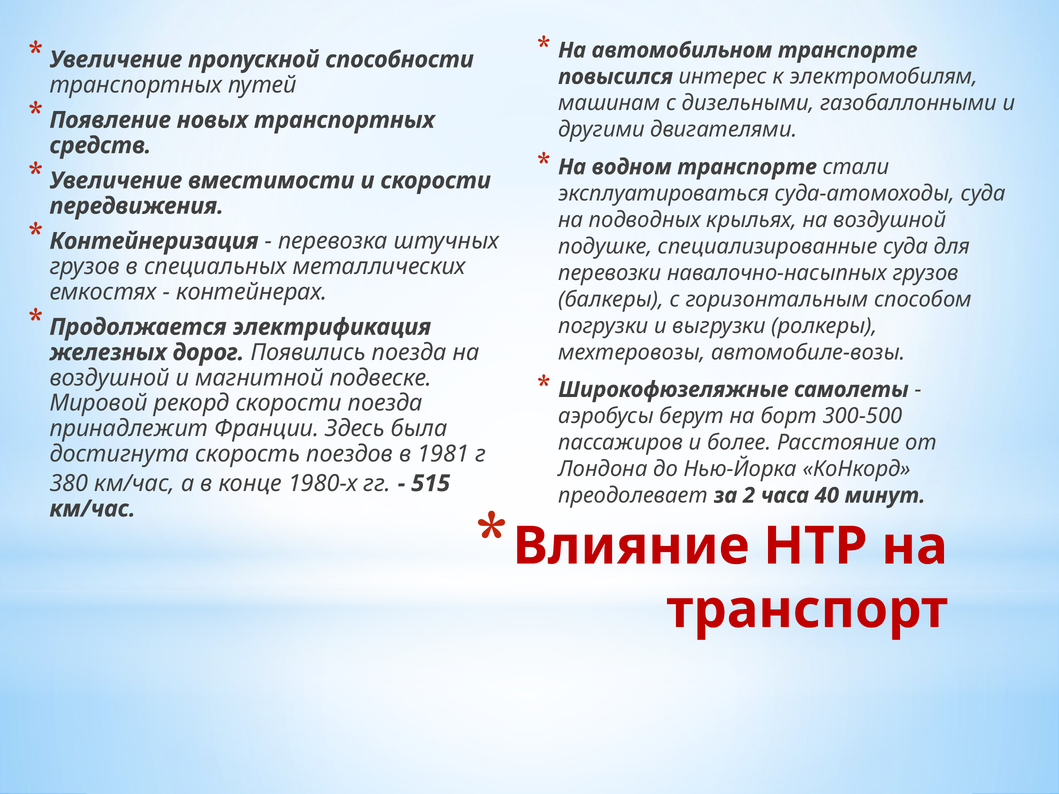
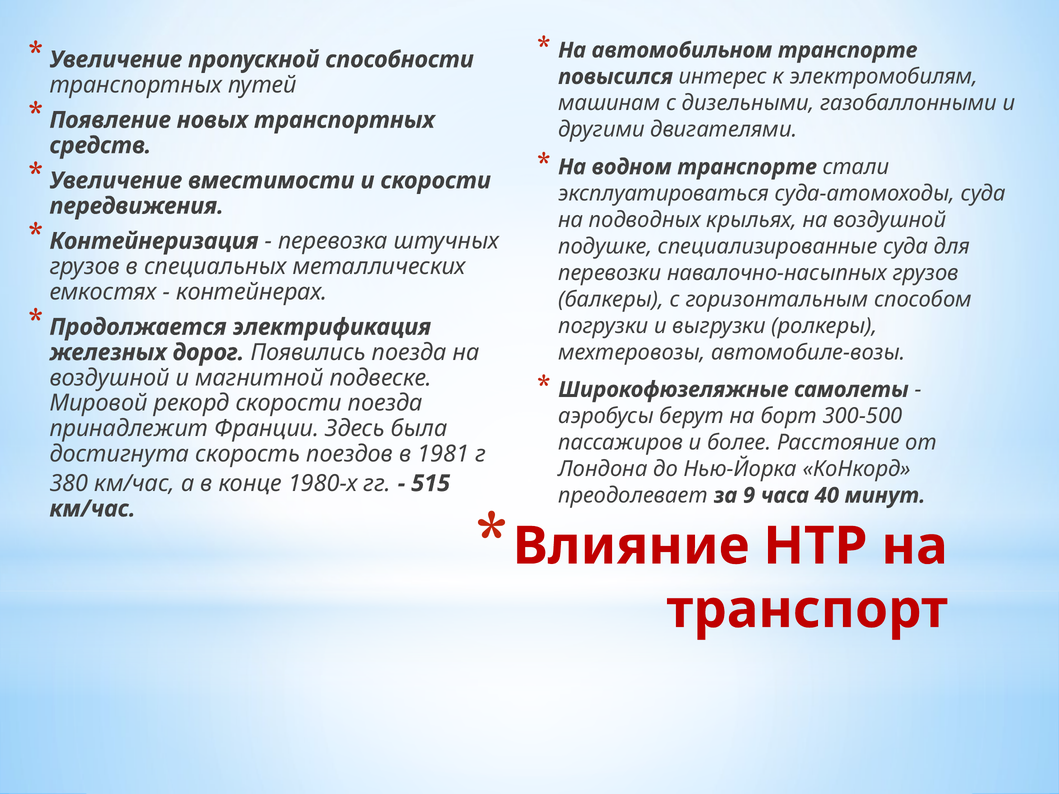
2: 2 -> 9
